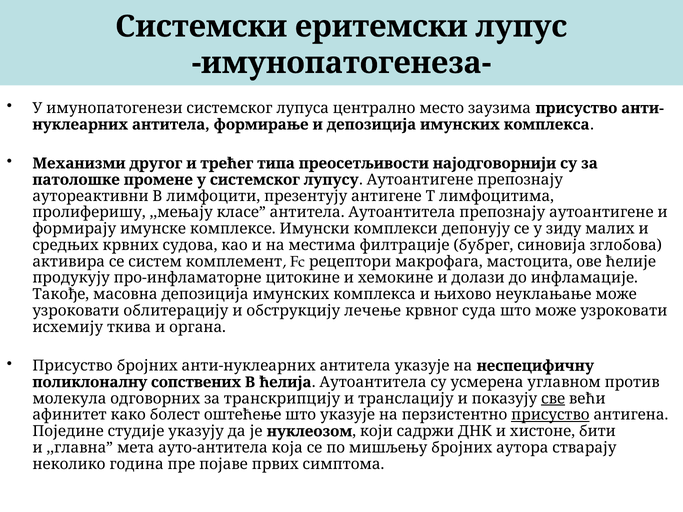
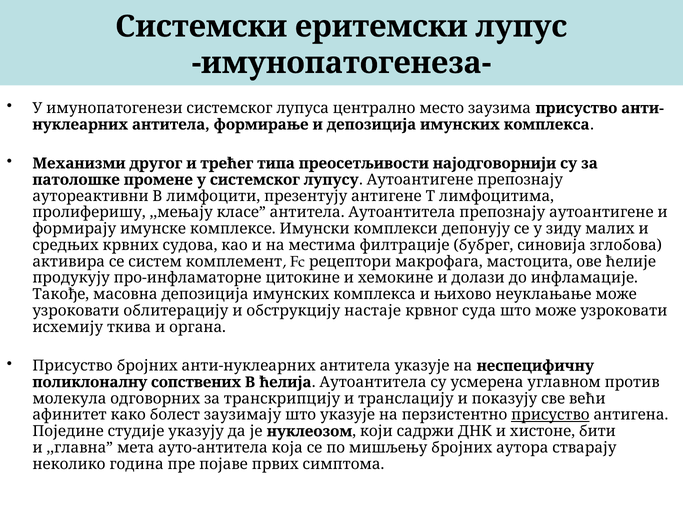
лечење: лечење -> настаје
све underline: present -> none
оштећење: оштећење -> заузимају
